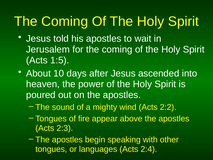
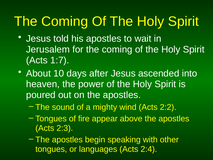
1:5: 1:5 -> 1:7
